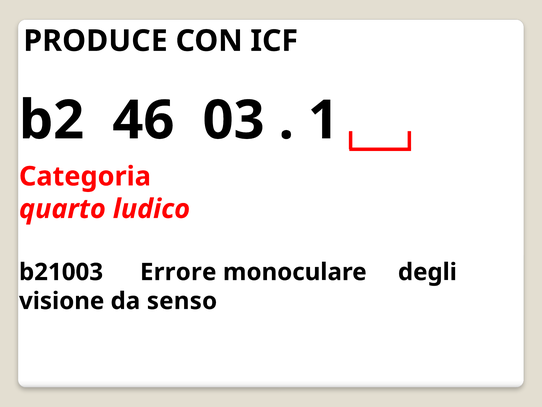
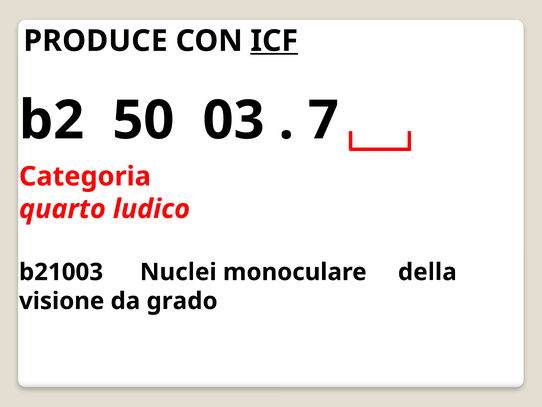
ICF underline: none -> present
46: 46 -> 50
1: 1 -> 7
Errore: Errore -> Nuclei
degli: degli -> della
senso: senso -> grado
